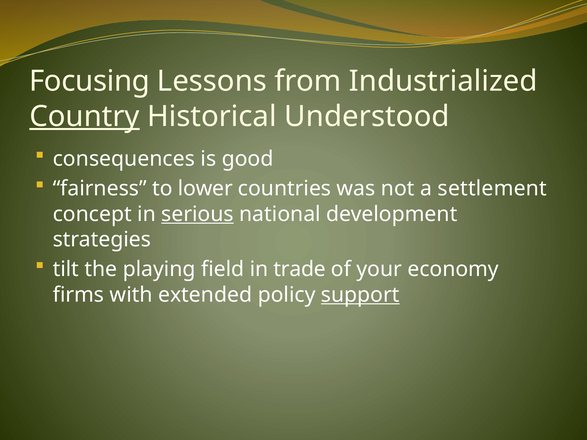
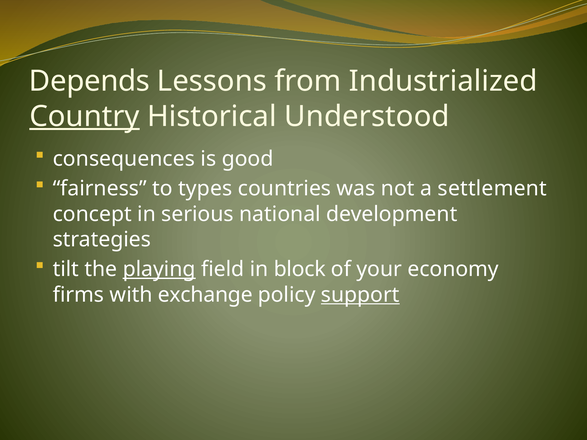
Focusing: Focusing -> Depends
lower: lower -> types
serious underline: present -> none
playing underline: none -> present
trade: trade -> block
extended: extended -> exchange
